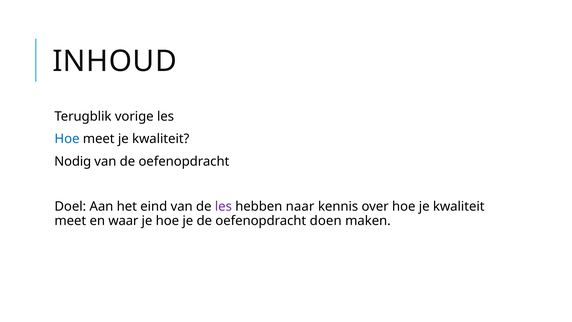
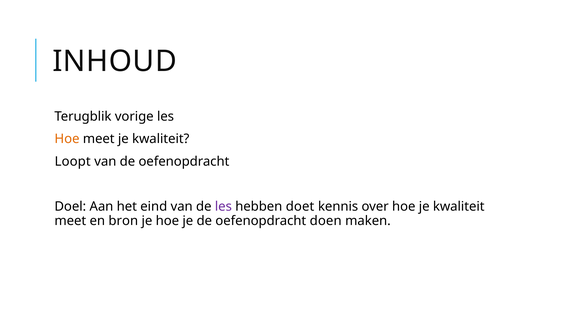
Hoe at (67, 139) colour: blue -> orange
Nodig: Nodig -> Loopt
naar: naar -> doet
waar: waar -> bron
